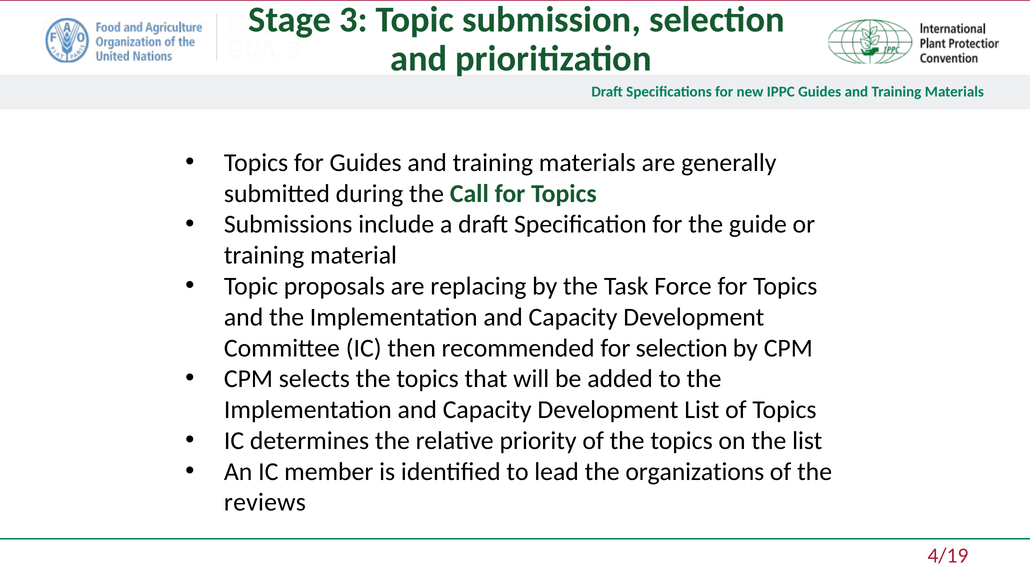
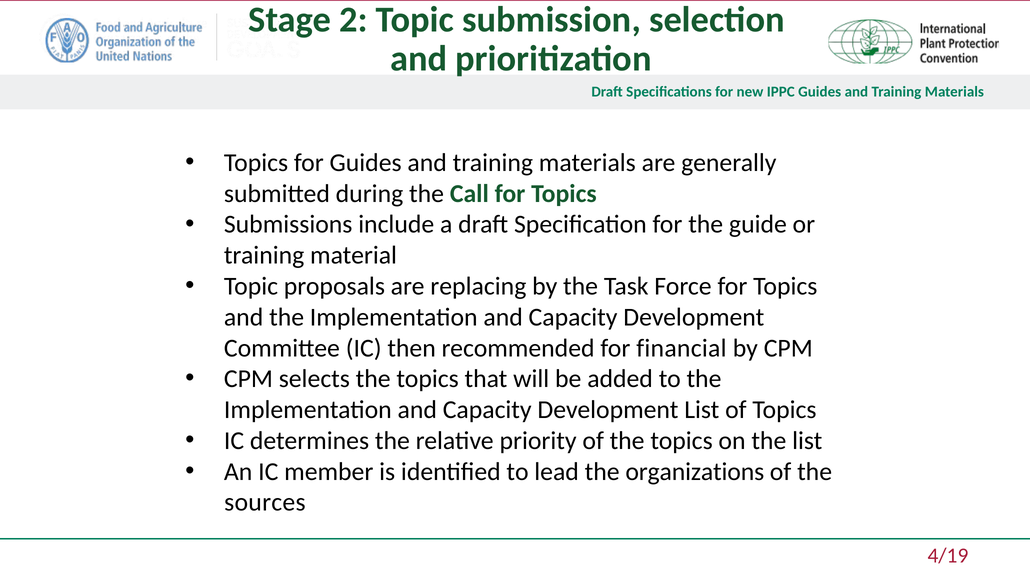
3: 3 -> 2
for selection: selection -> financial
reviews: reviews -> sources
